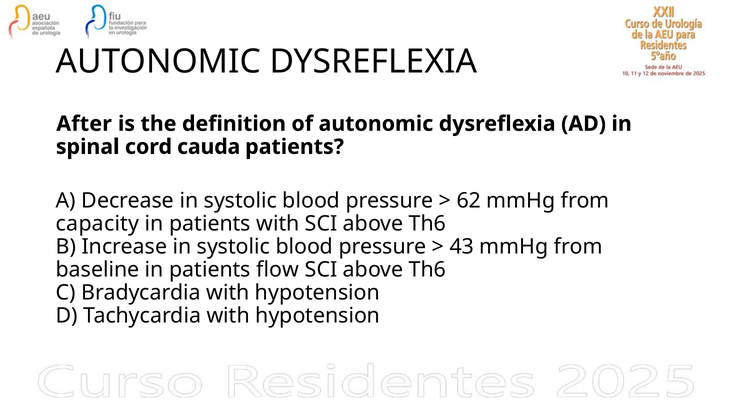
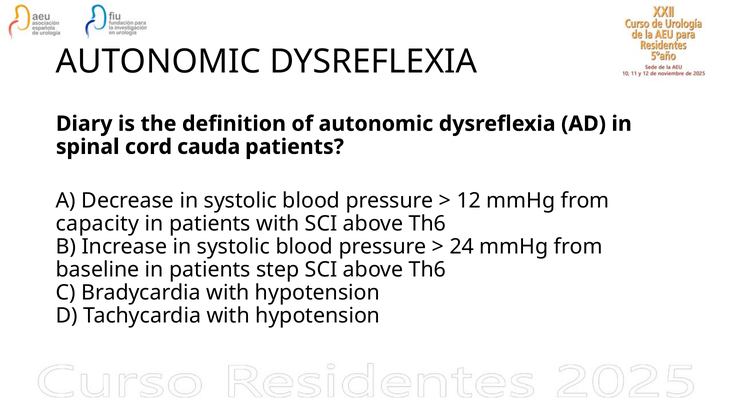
After: After -> Diary
62: 62 -> 12
43: 43 -> 24
flow: flow -> step
